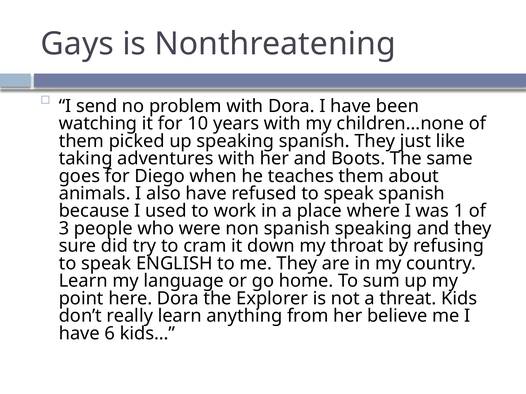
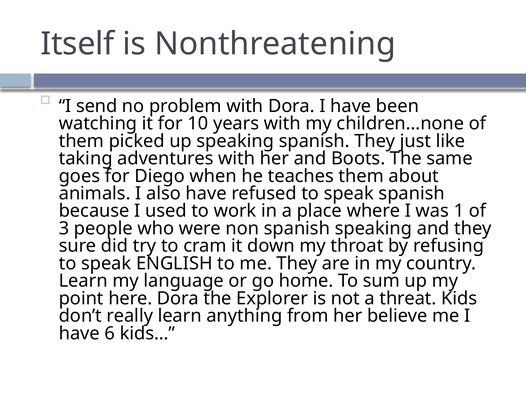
Gays: Gays -> Itself
